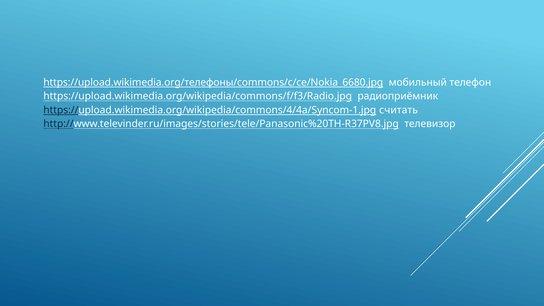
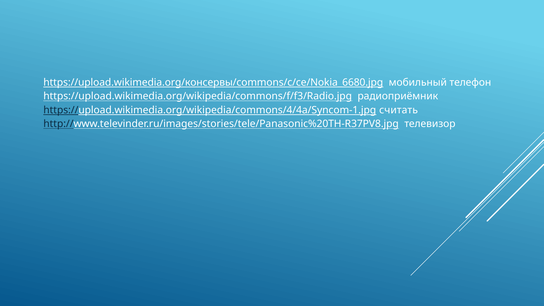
https://upload.wikimedia.org/телефоны/commons/c/ce/Nokia_6680.jpg: https://upload.wikimedia.org/телефоны/commons/c/ce/Nokia_6680.jpg -> https://upload.wikimedia.org/консервы/commons/c/ce/Nokia_6680.jpg
